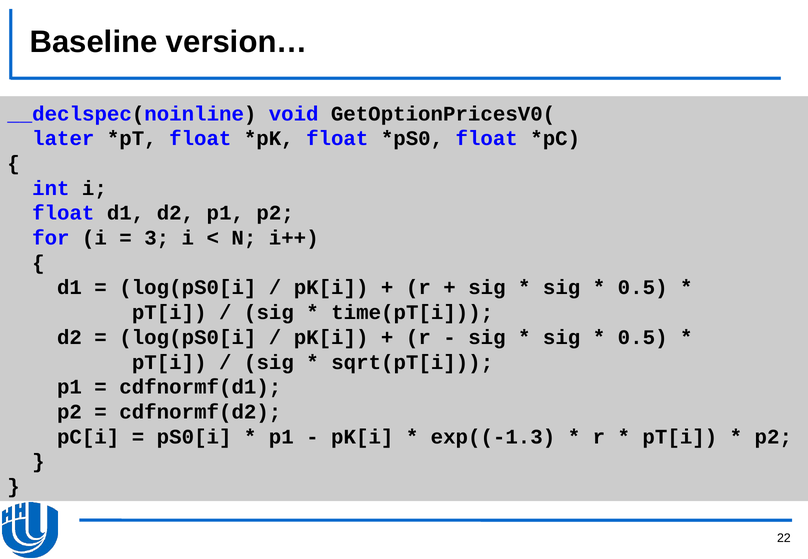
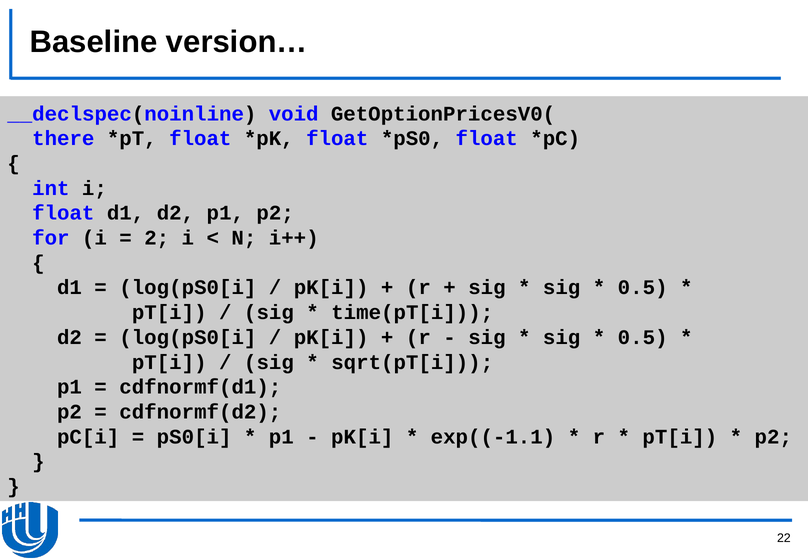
later: later -> there
3: 3 -> 2
exp((-1.3: exp((-1.3 -> exp((-1.1
